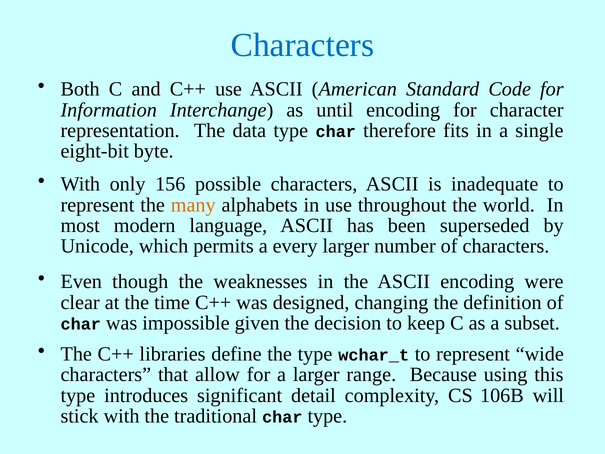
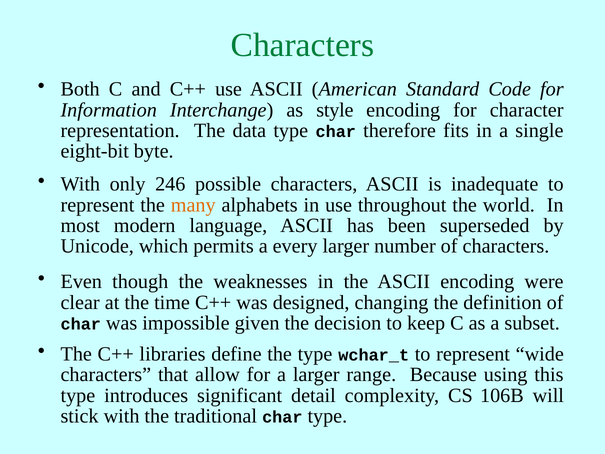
Characters at (302, 45) colour: blue -> green
until: until -> style
156: 156 -> 246
